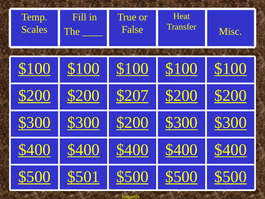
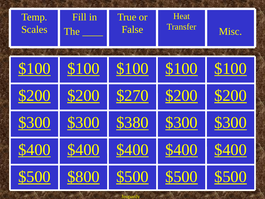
$207: $207 -> $270
$200 at (132, 122): $200 -> $380
$501: $501 -> $800
